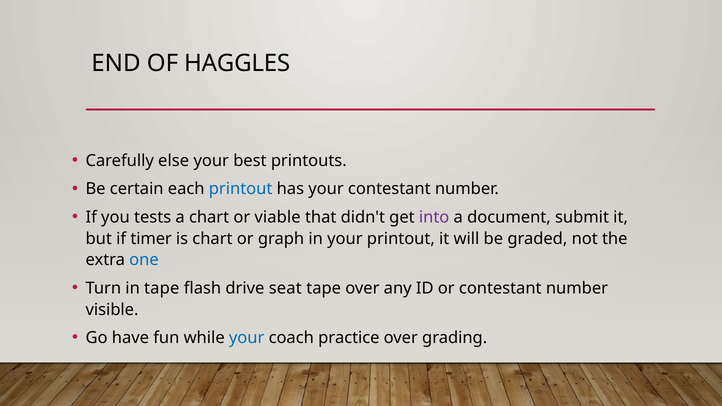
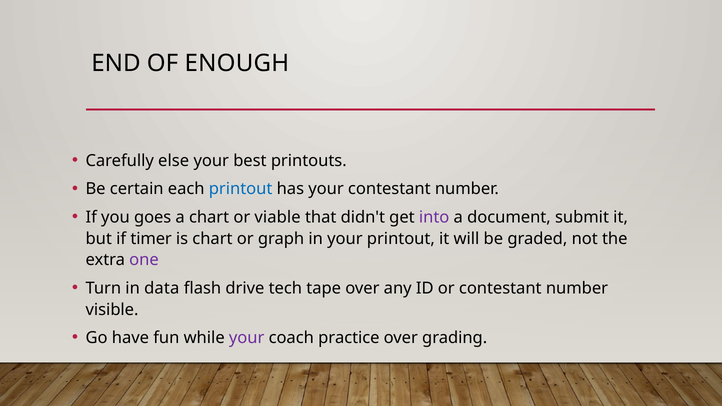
HAGGLES: HAGGLES -> ENOUGH
tests: tests -> goes
one colour: blue -> purple
in tape: tape -> data
seat: seat -> tech
your at (247, 338) colour: blue -> purple
